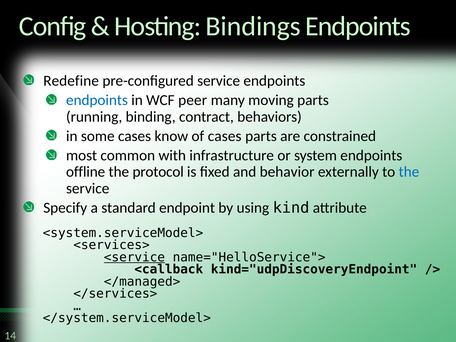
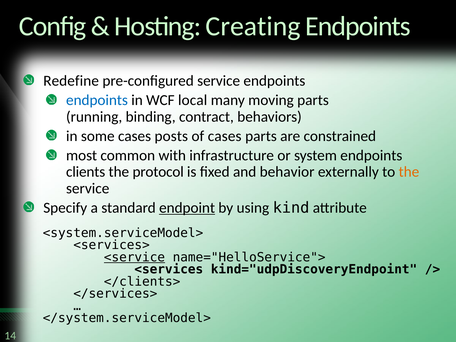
Bindings: Bindings -> Creating
peer: peer -> local
know: know -> posts
offline: offline -> clients
the at (409, 172) colour: blue -> orange
endpoint underline: none -> present
<callback: <callback -> <services
</managed>: </managed> -> </clients>
